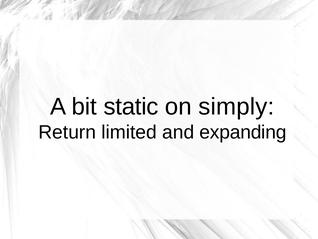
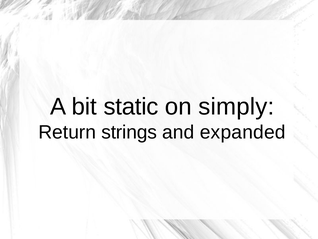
limited: limited -> strings
expanding: expanding -> expanded
